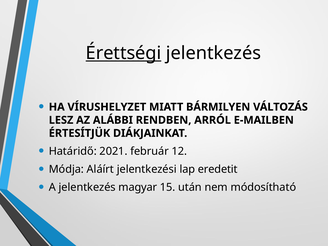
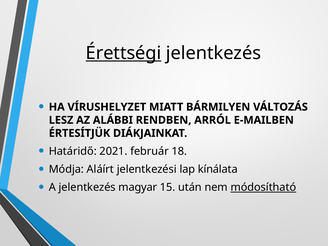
12: 12 -> 18
eredetit: eredetit -> kínálata
módosítható underline: none -> present
